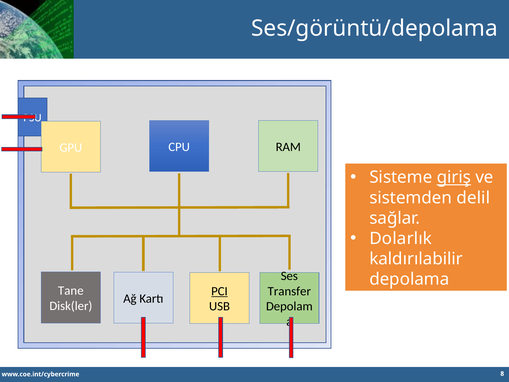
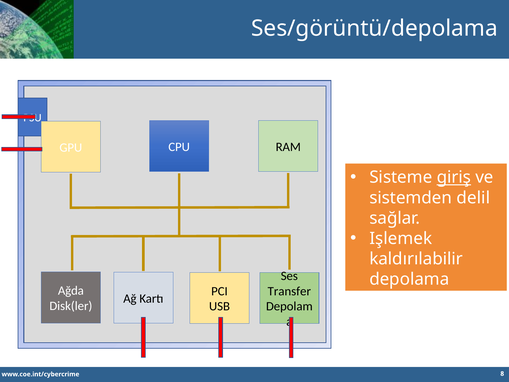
Dolarlık: Dolarlık -> Işlemek
Tane: Tane -> Ağda
PCI underline: present -> none
